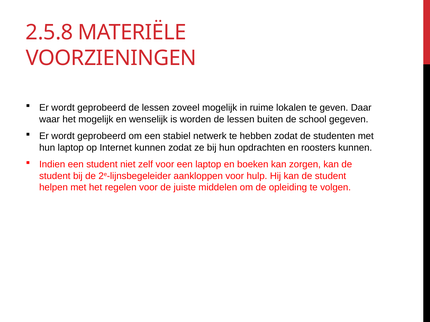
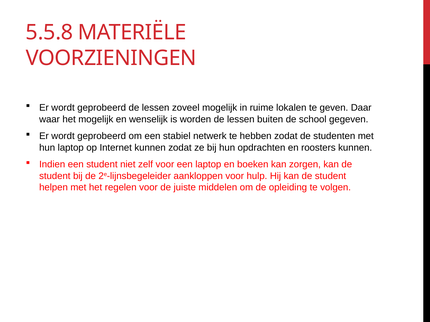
2.5.8: 2.5.8 -> 5.5.8
